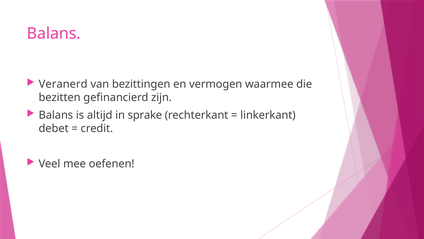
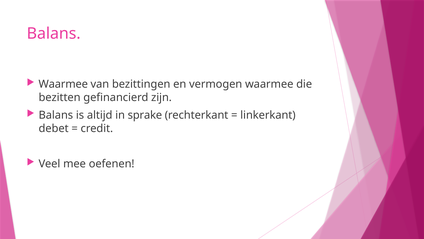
Veranerd at (63, 84): Veranerd -> Waarmee
